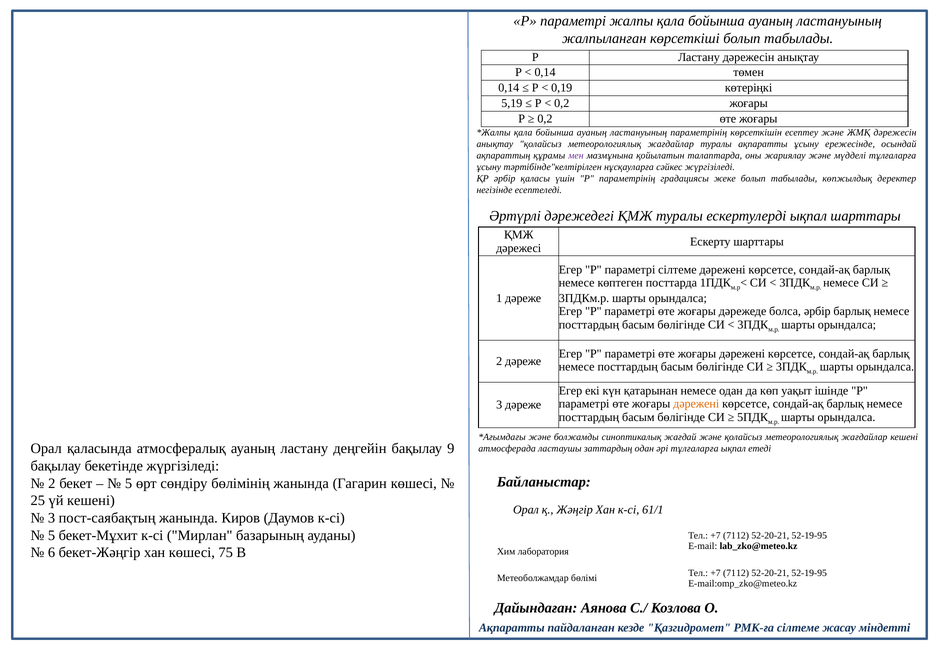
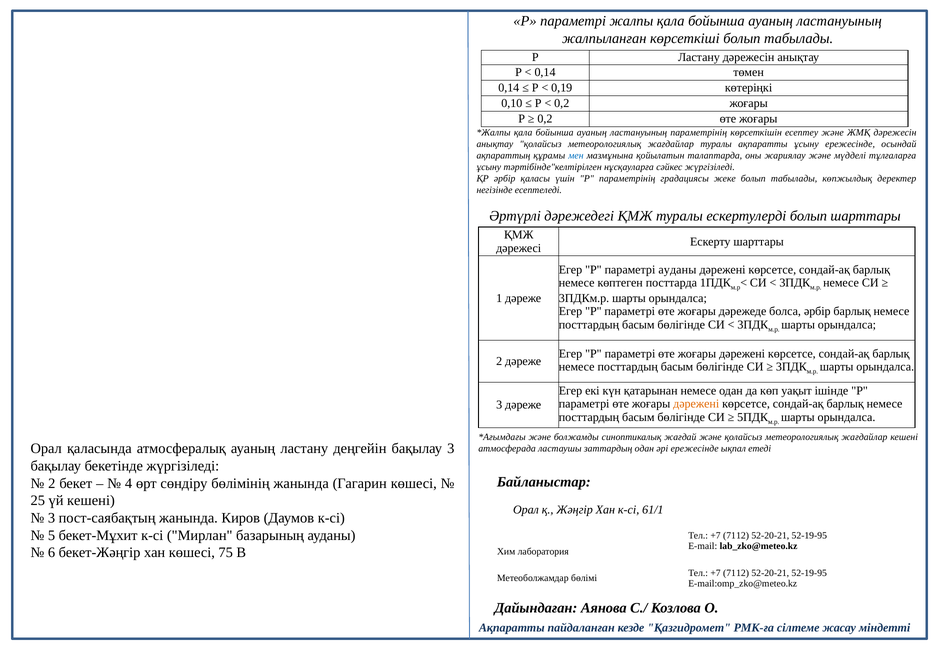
5,19: 5,19 -> 0,10
мен colour: purple -> blue
ескертулерді ықпал: ықпал -> болып
параметрі сілтеме: сілтеме -> ауданы
бақылау 9: 9 -> 3
әрі тұлғаларға: тұлғаларға -> ережесінде
5 at (129, 483): 5 -> 4
